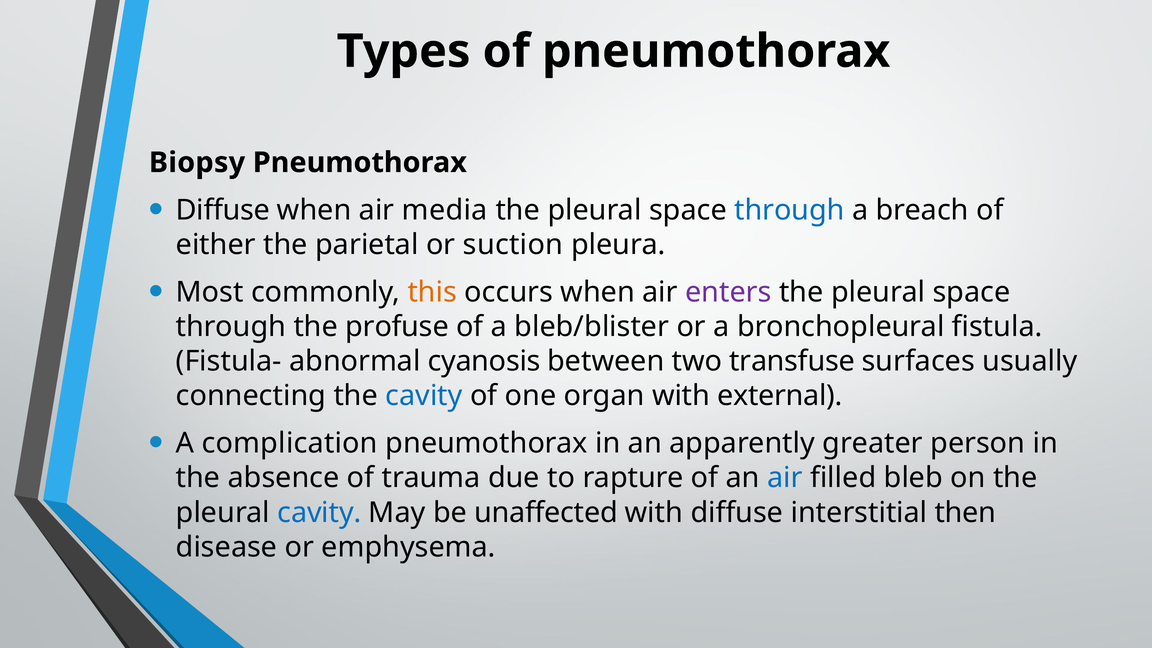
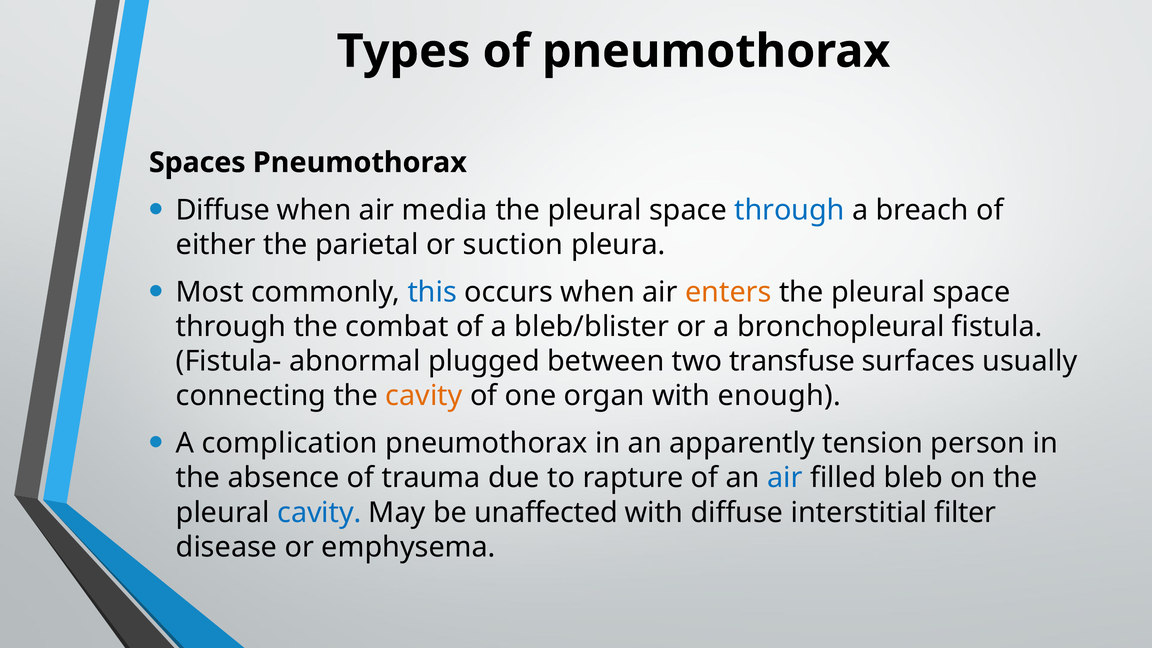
Biopsy: Biopsy -> Spaces
this colour: orange -> blue
enters colour: purple -> orange
profuse: profuse -> combat
cyanosis: cyanosis -> plugged
cavity at (424, 396) colour: blue -> orange
external: external -> enough
greater: greater -> tension
then: then -> filter
